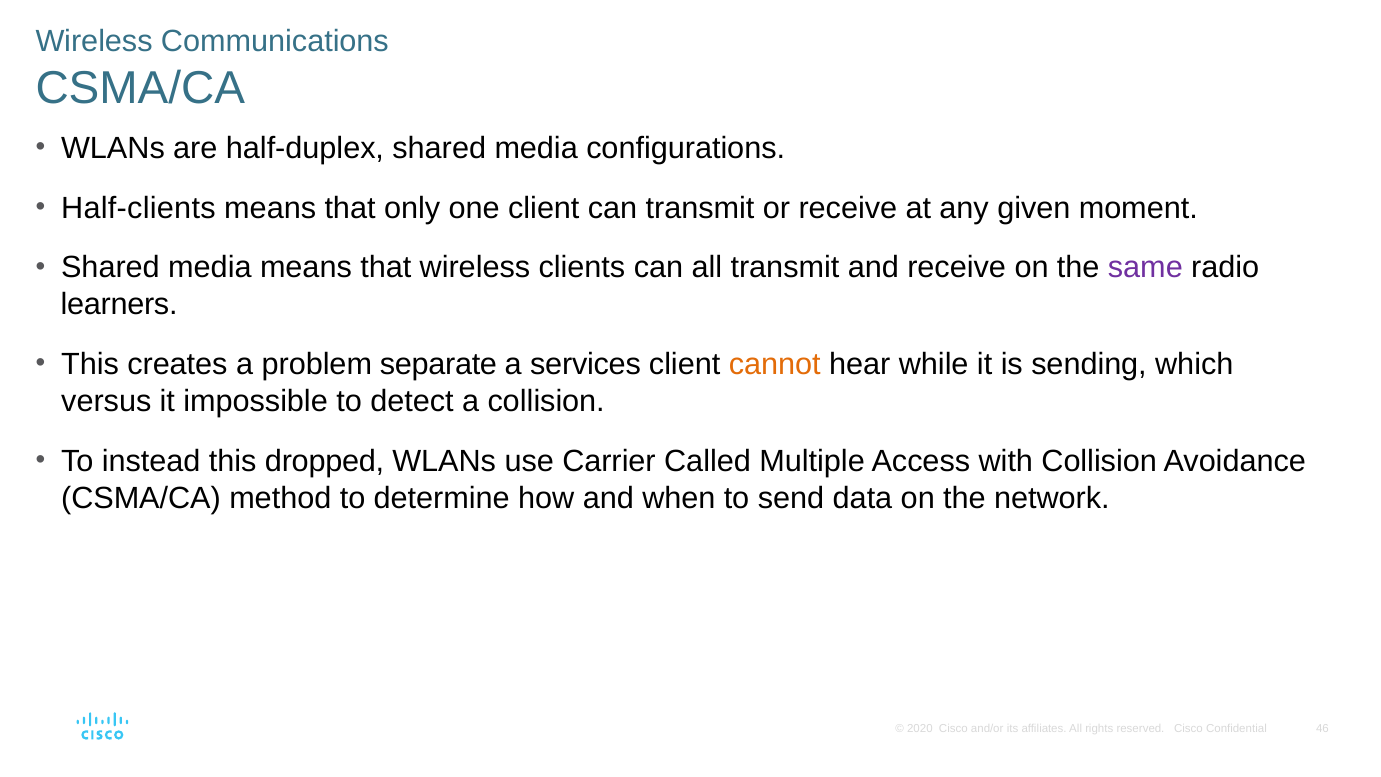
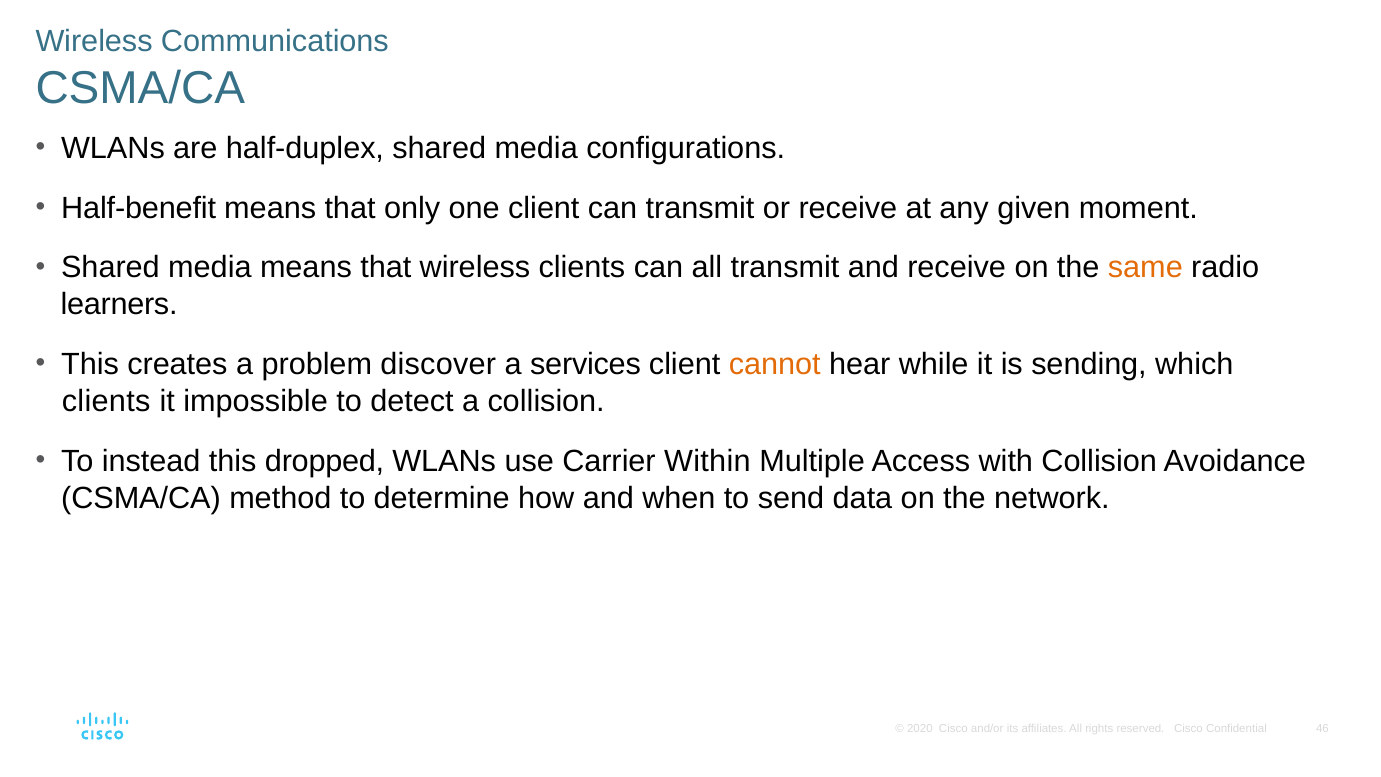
Half-clients: Half-clients -> Half-benefit
same colour: purple -> orange
separate: separate -> discover
versus at (106, 401): versus -> clients
Called: Called -> Within
